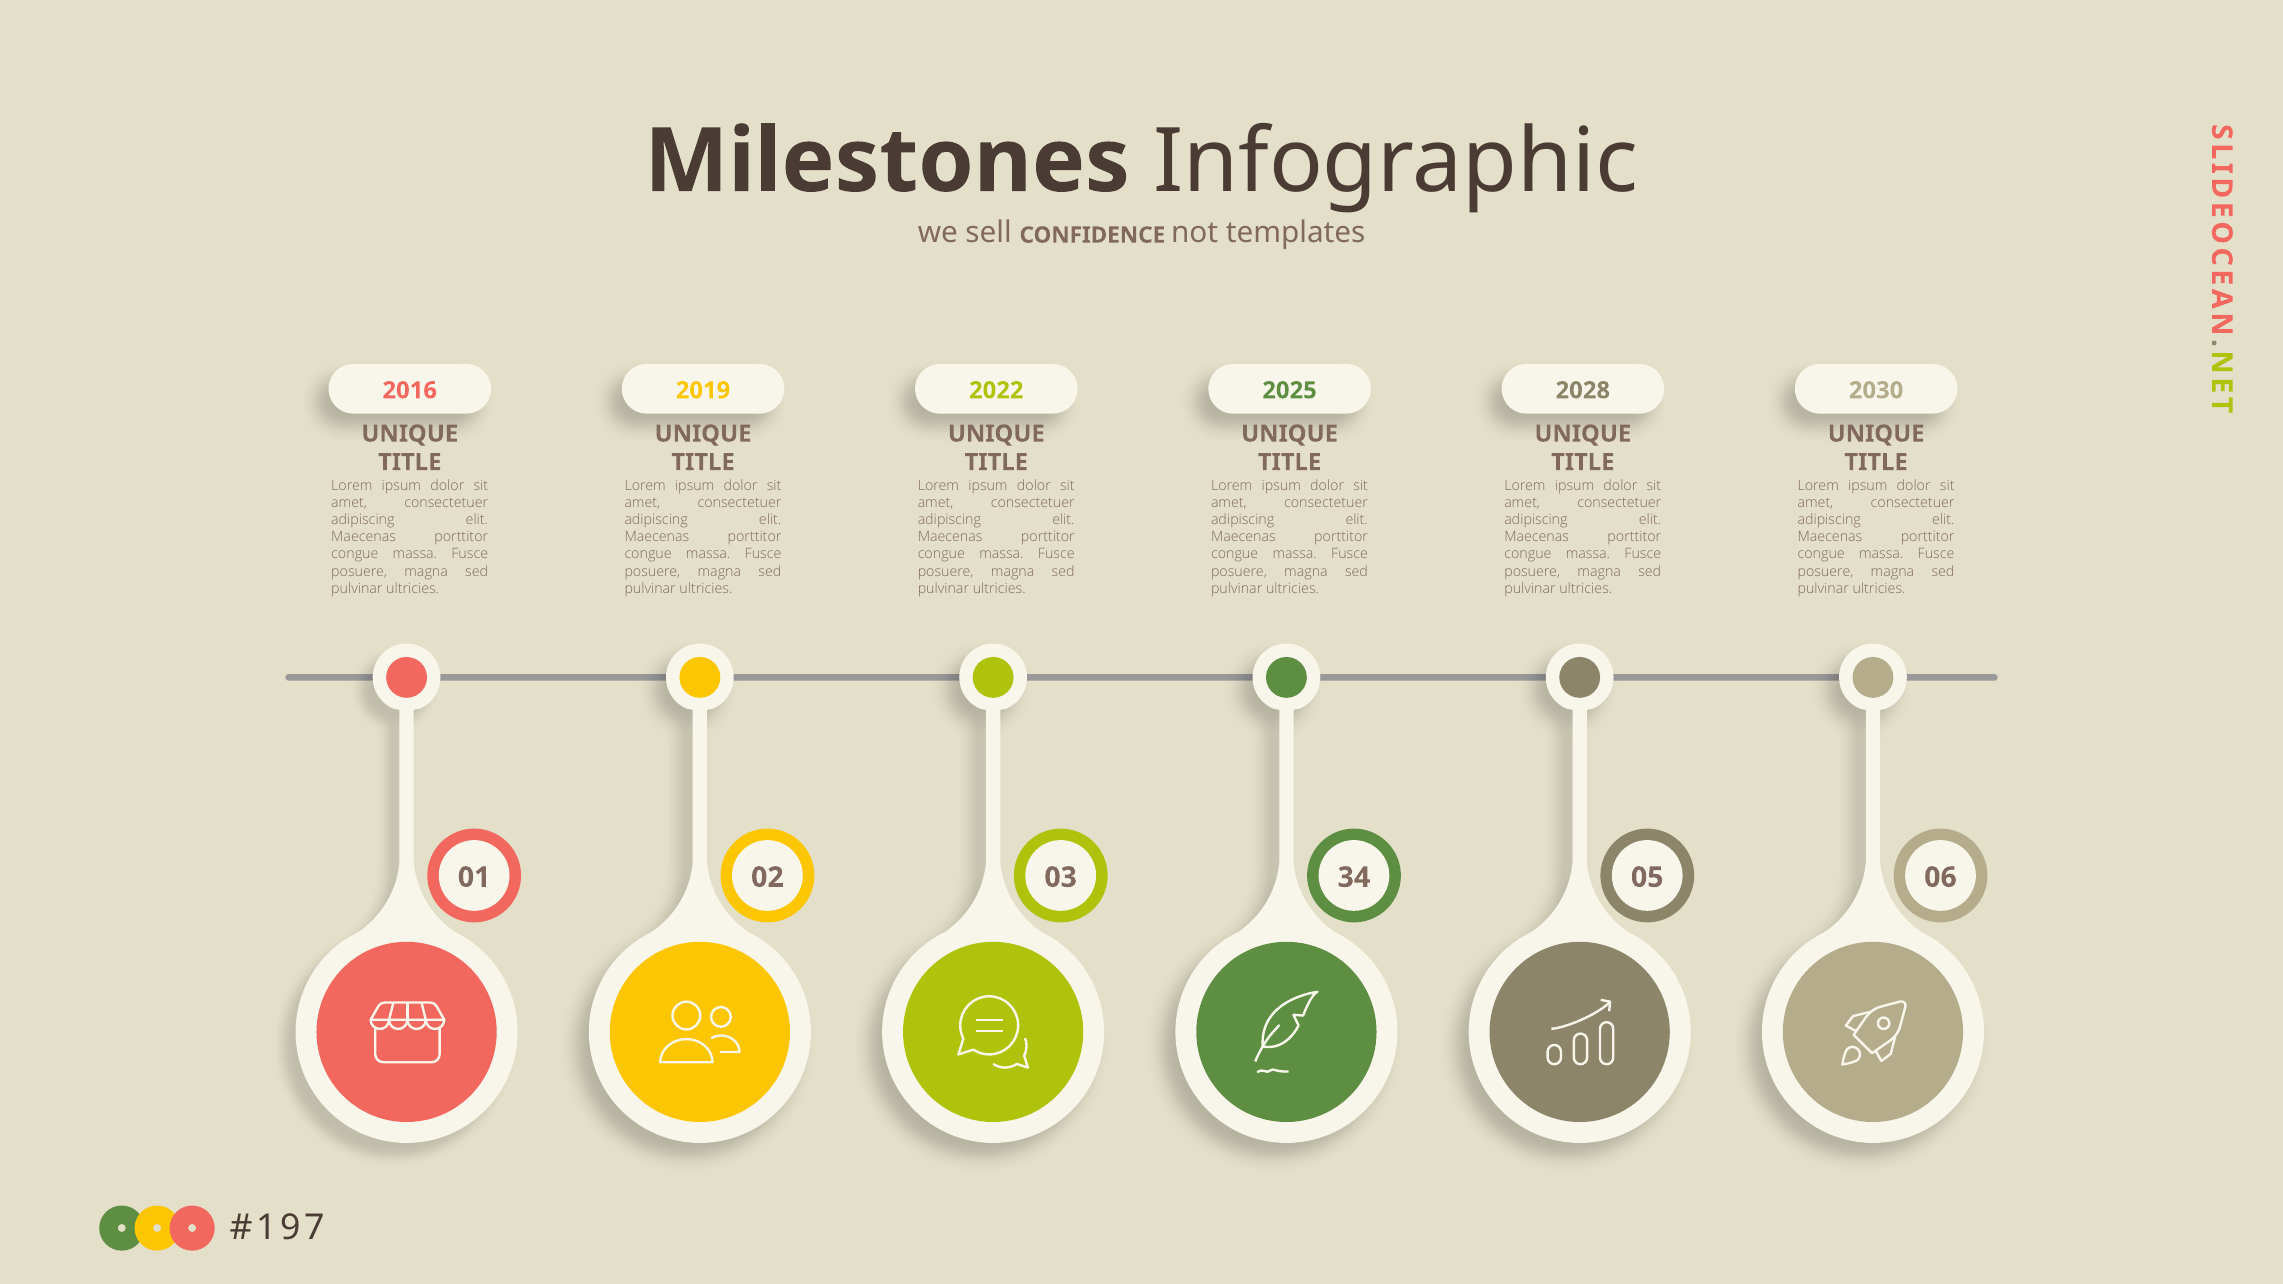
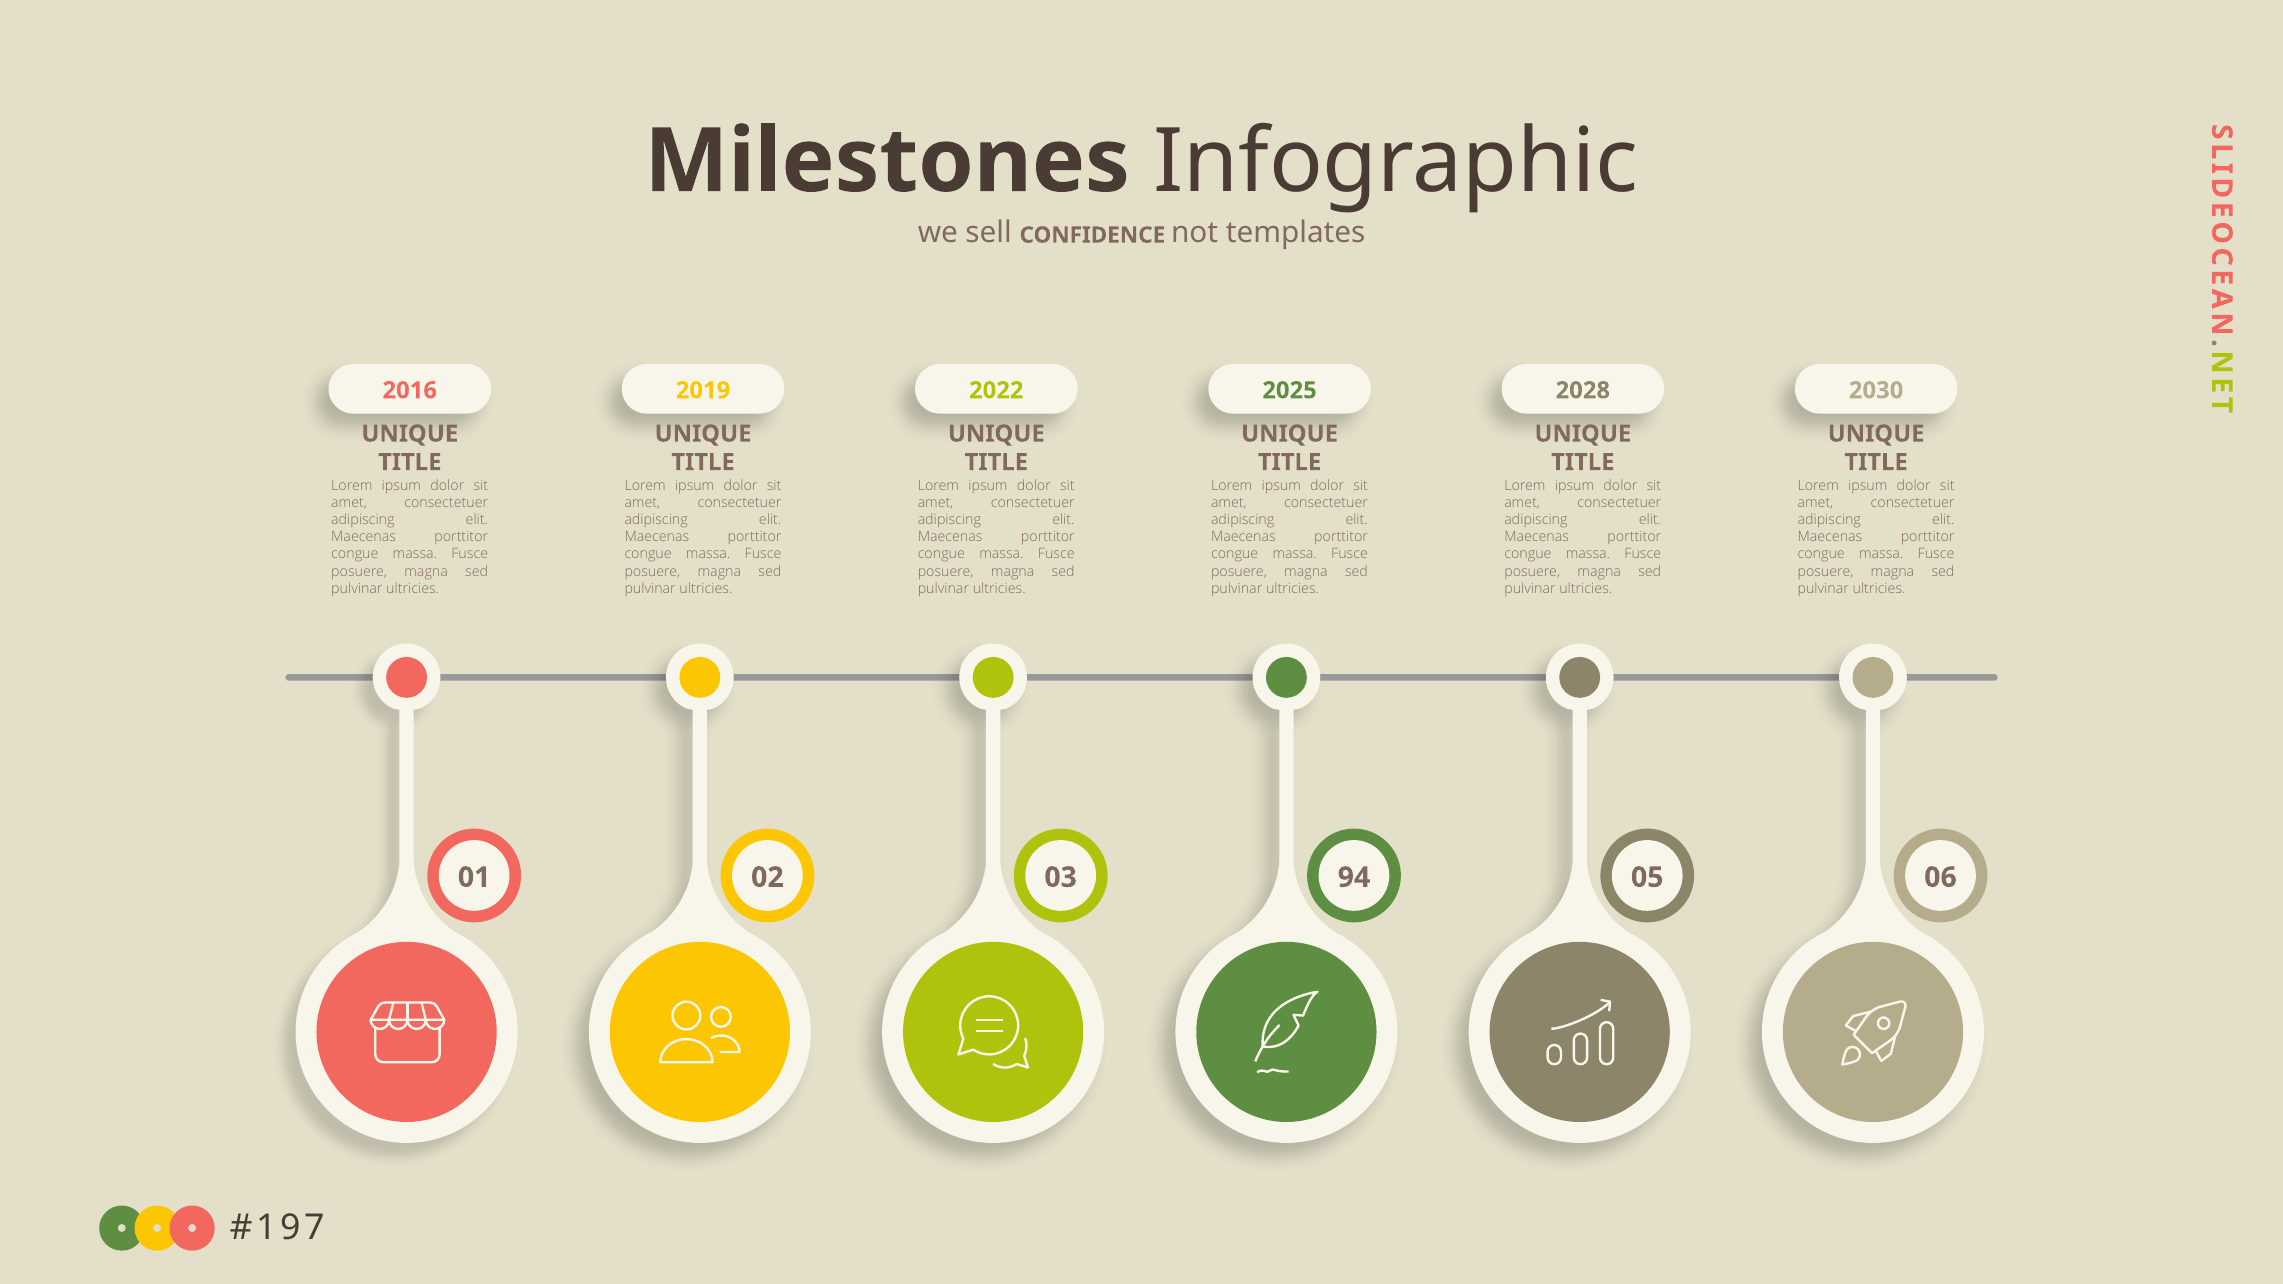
34: 34 -> 94
